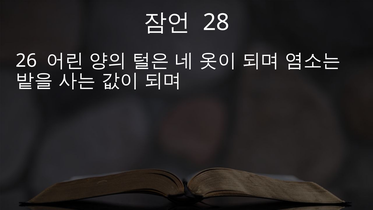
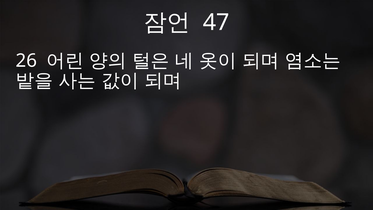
28: 28 -> 47
